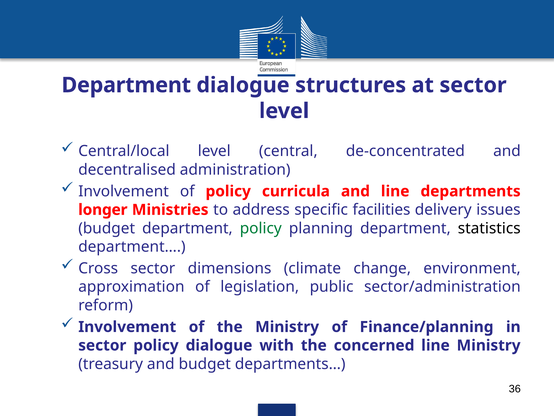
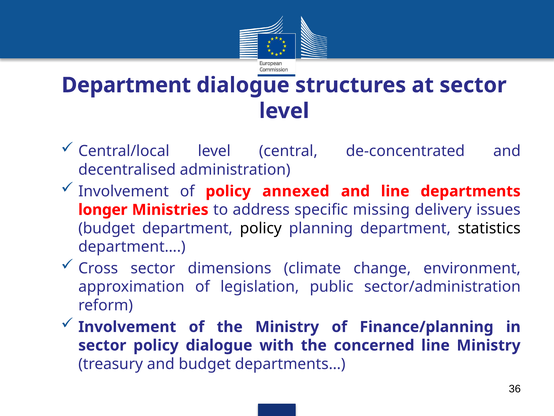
curricula: curricula -> annexed
facilities: facilities -> missing
policy at (261, 228) colour: green -> black
